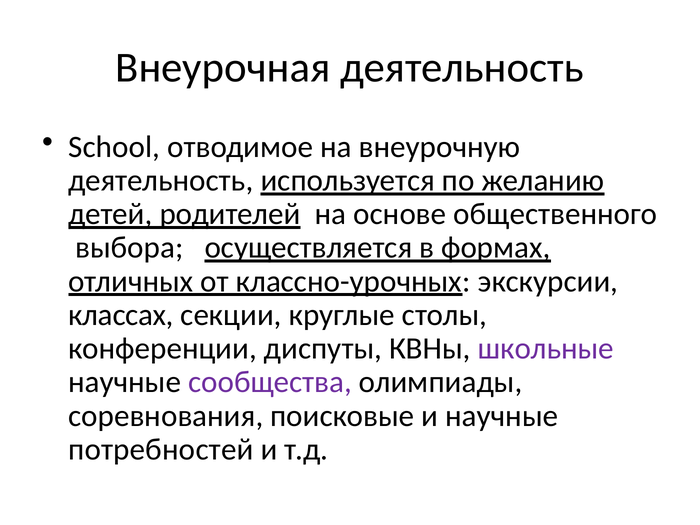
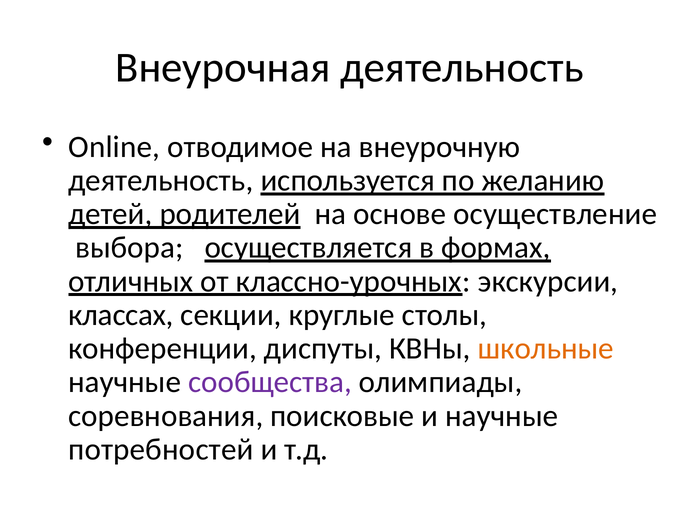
School: School -> Online
общественного: общественного -> осуществление
школьные colour: purple -> orange
